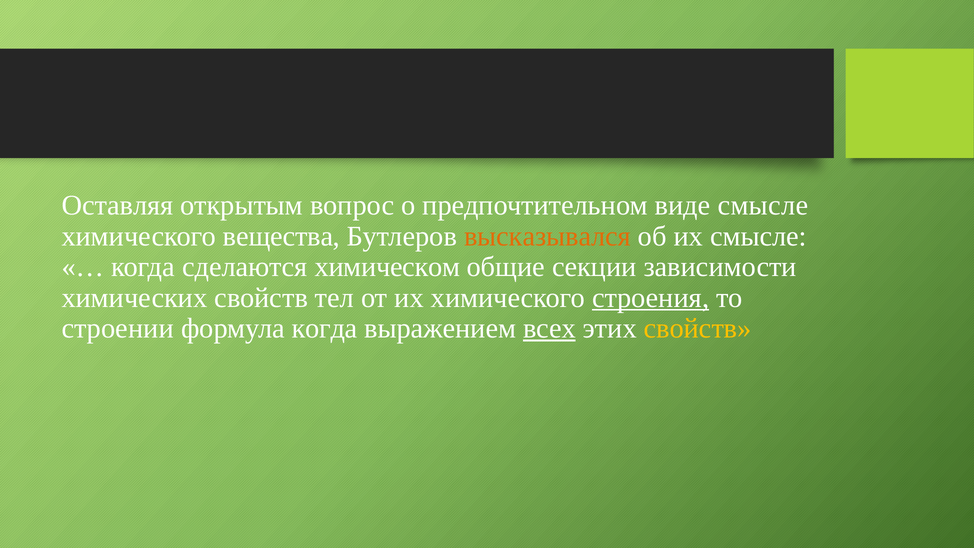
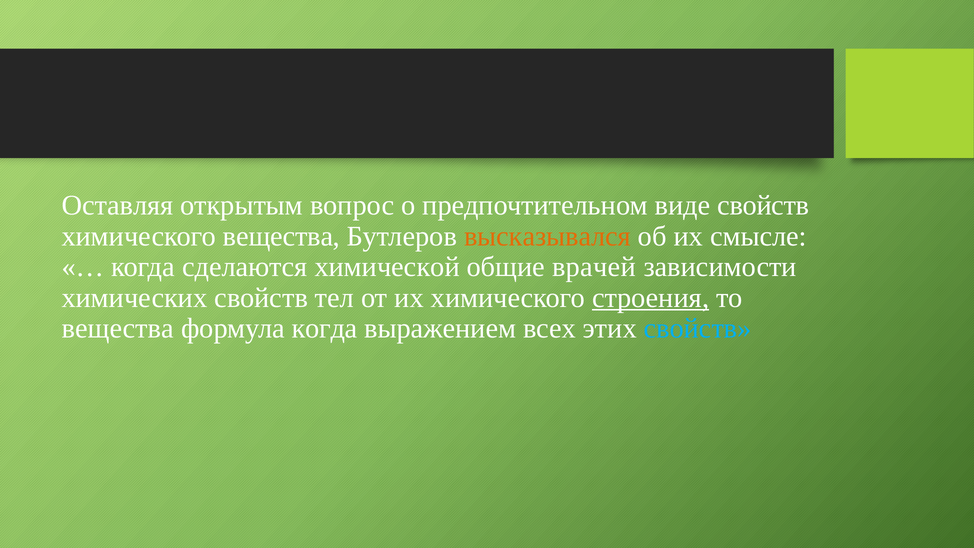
виде смысле: смысле -> свойств
химическом: химическом -> химической
секции: секции -> врачей
строении at (118, 328): строении -> вещества
всех underline: present -> none
свойств at (698, 328) colour: yellow -> light blue
